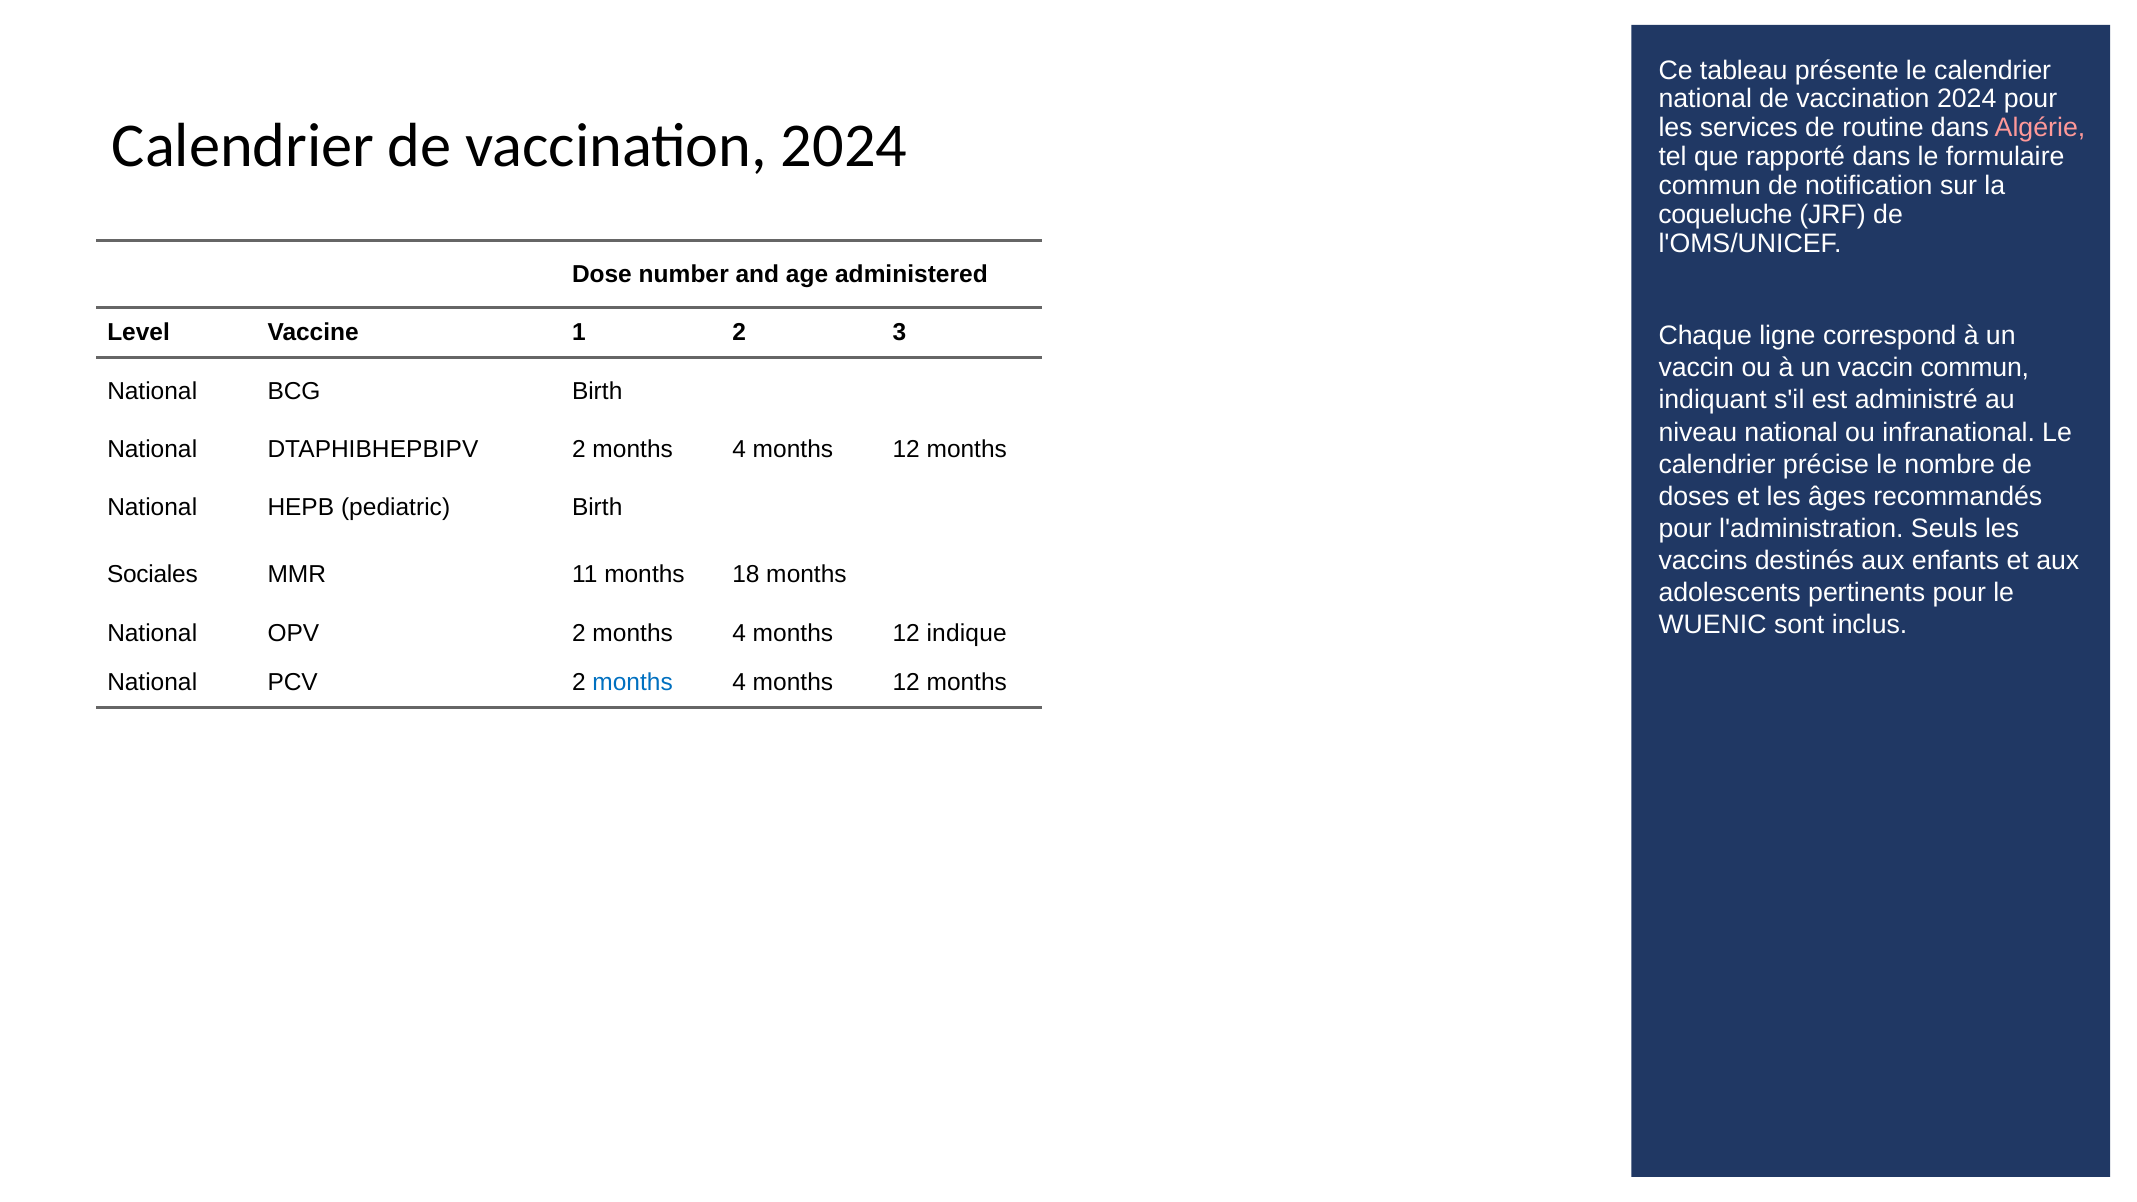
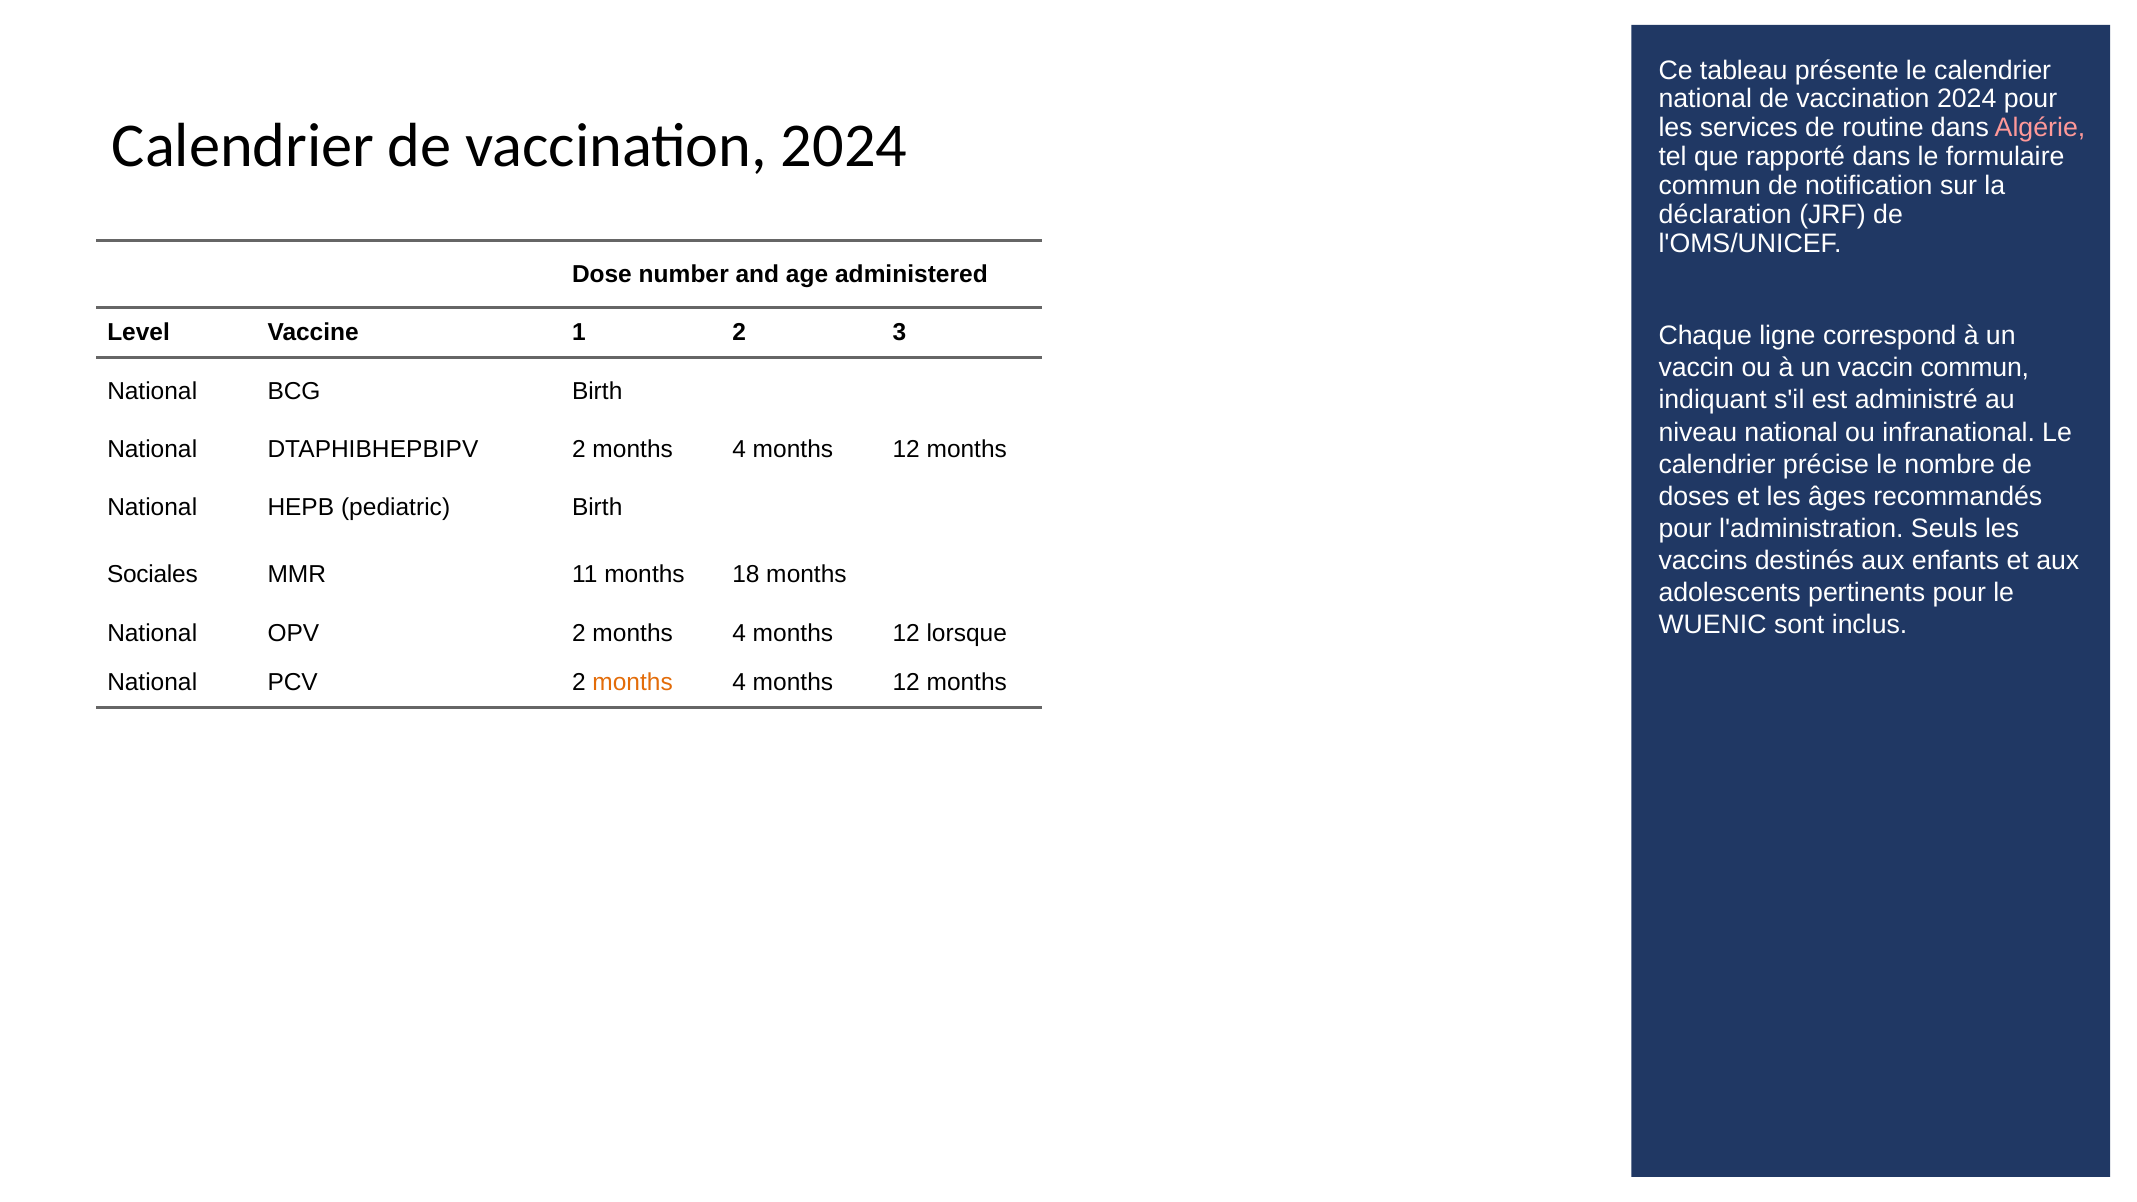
coqueluche: coqueluche -> déclaration
indique: indique -> lorsque
months at (633, 683) colour: blue -> orange
